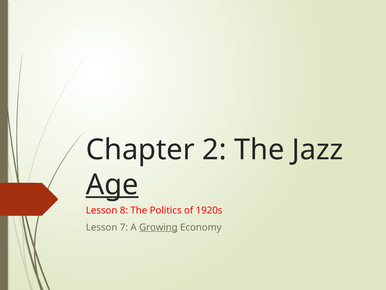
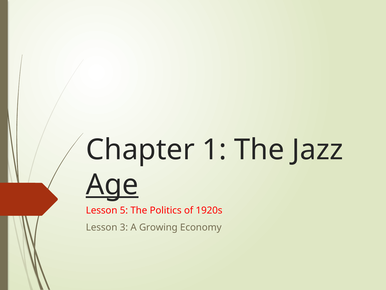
2: 2 -> 1
8: 8 -> 5
7: 7 -> 3
Growing underline: present -> none
